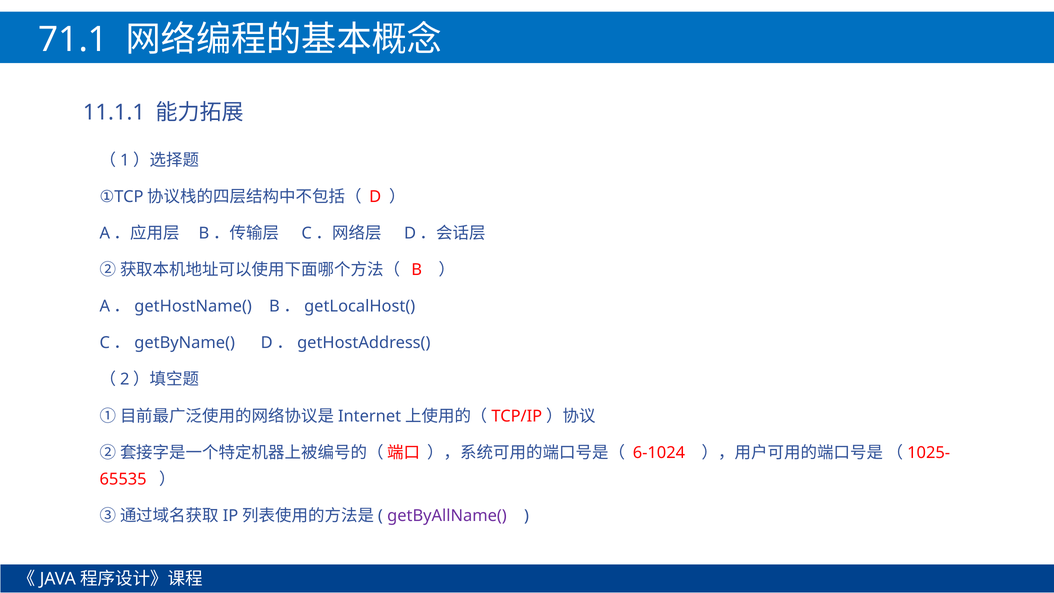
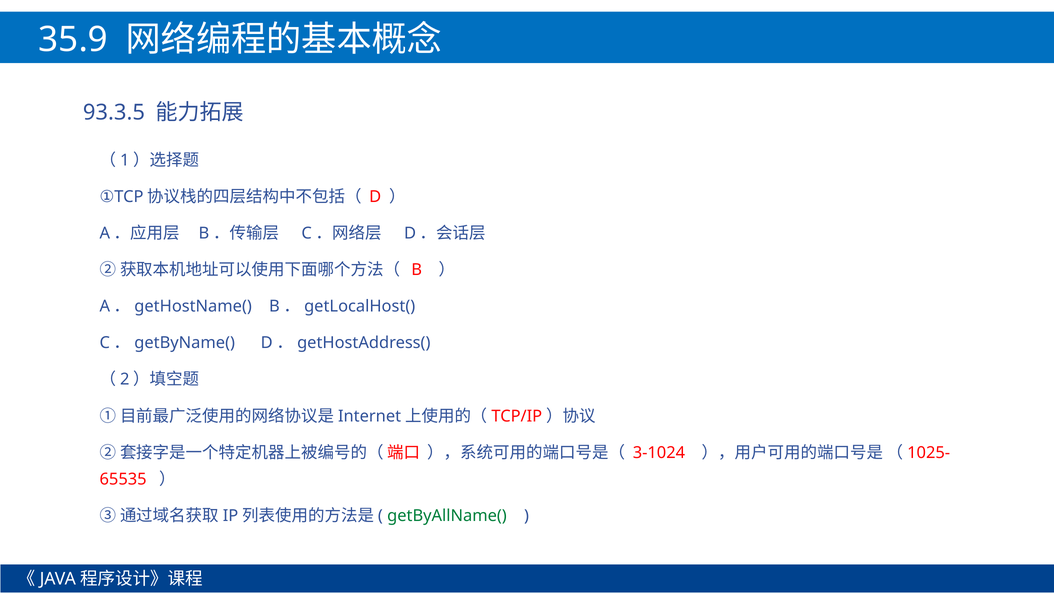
71.1: 71.1 -> 35.9
11.1.1: 11.1.1 -> 93.3.5
6-1024: 6-1024 -> 3-1024
getByAllName( colour: purple -> green
